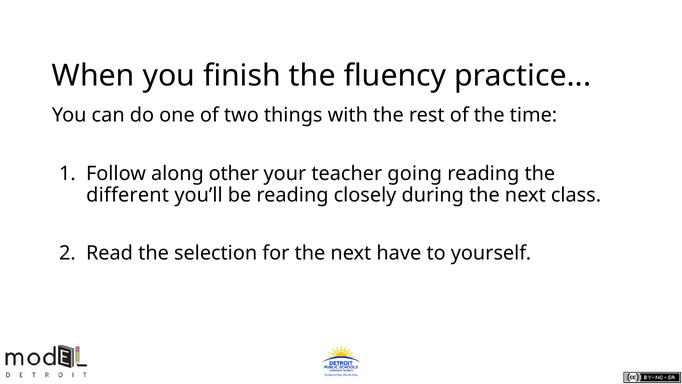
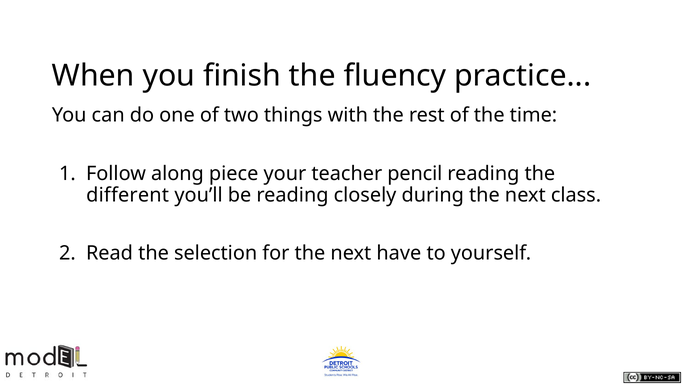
other: other -> piece
going: going -> pencil
